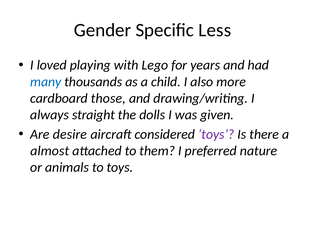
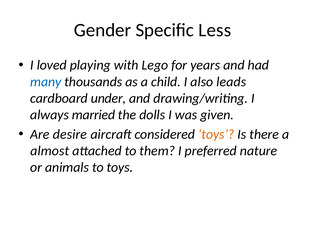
more: more -> leads
those: those -> under
straight: straight -> married
toys at (216, 134) colour: purple -> orange
